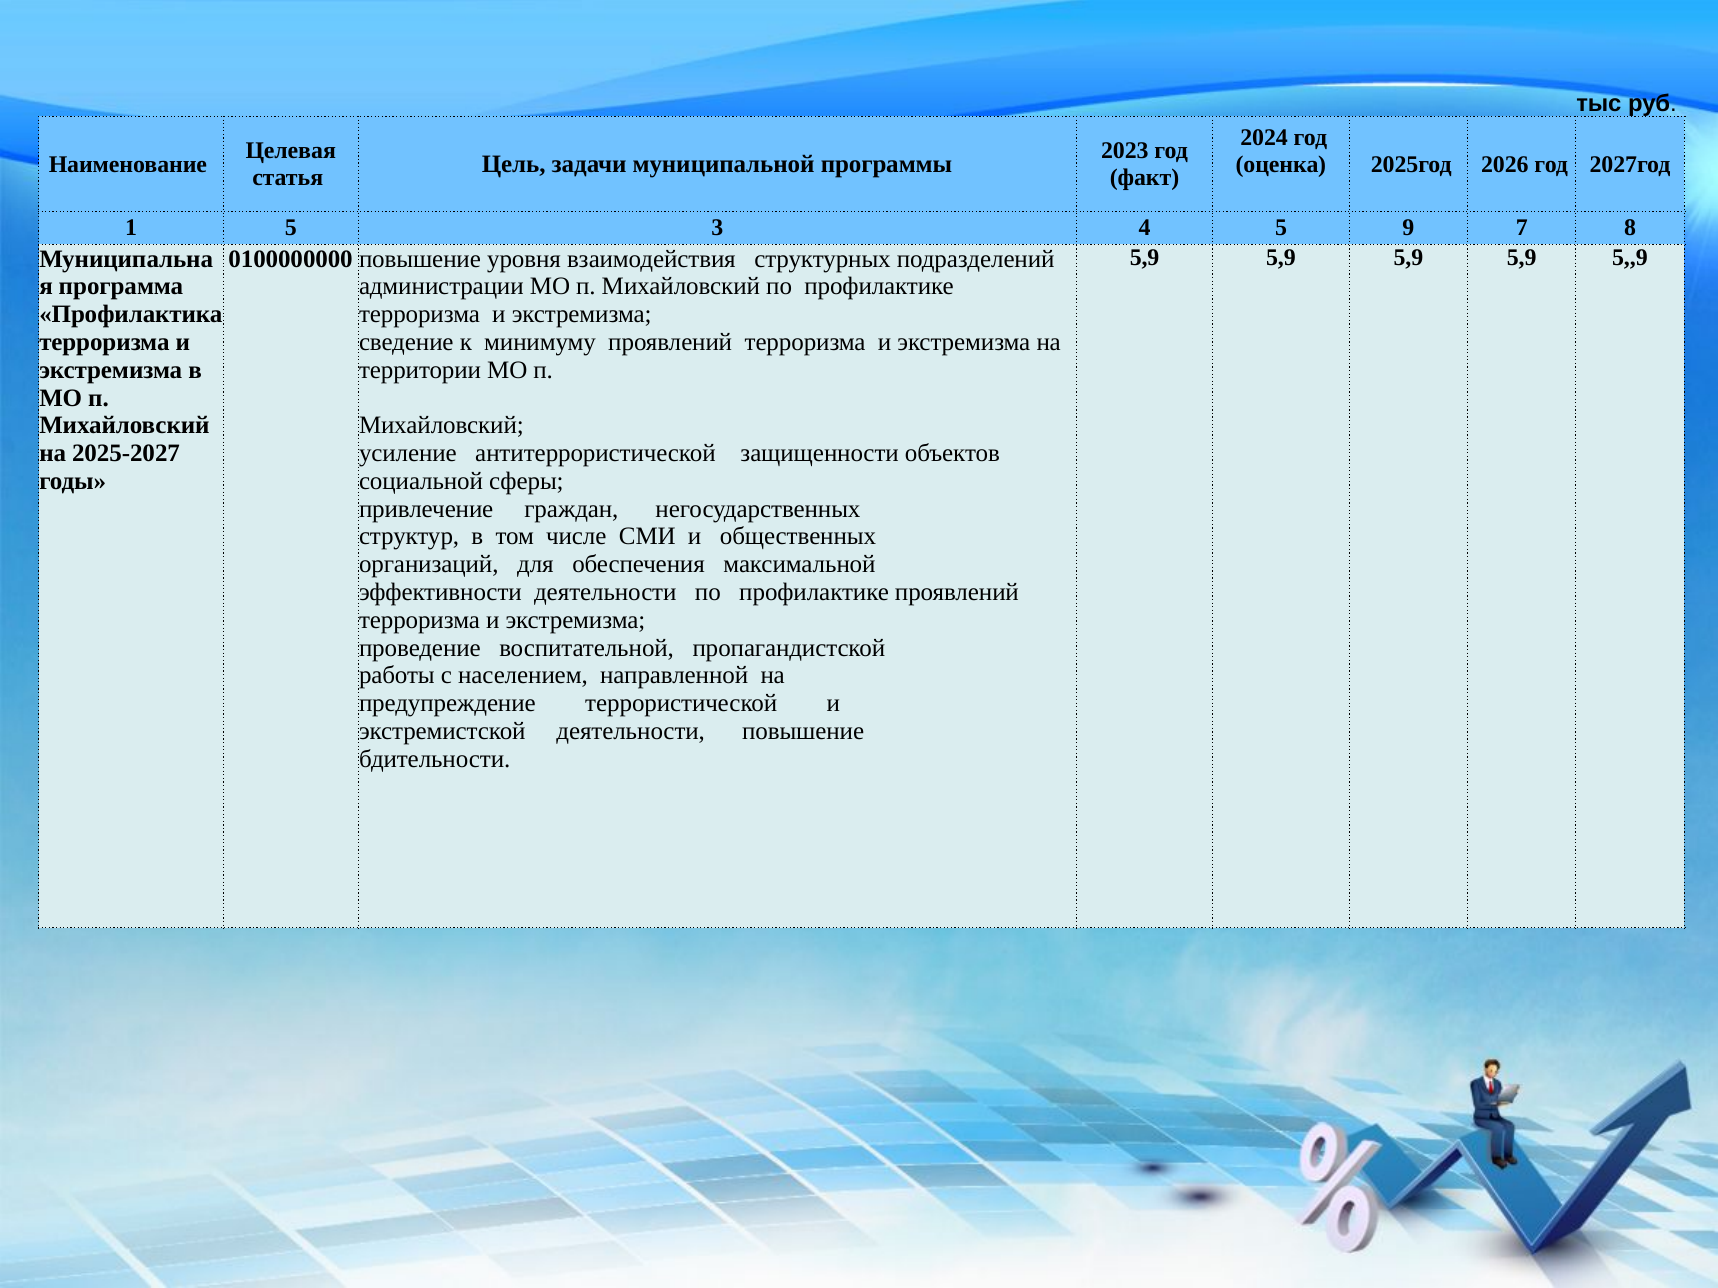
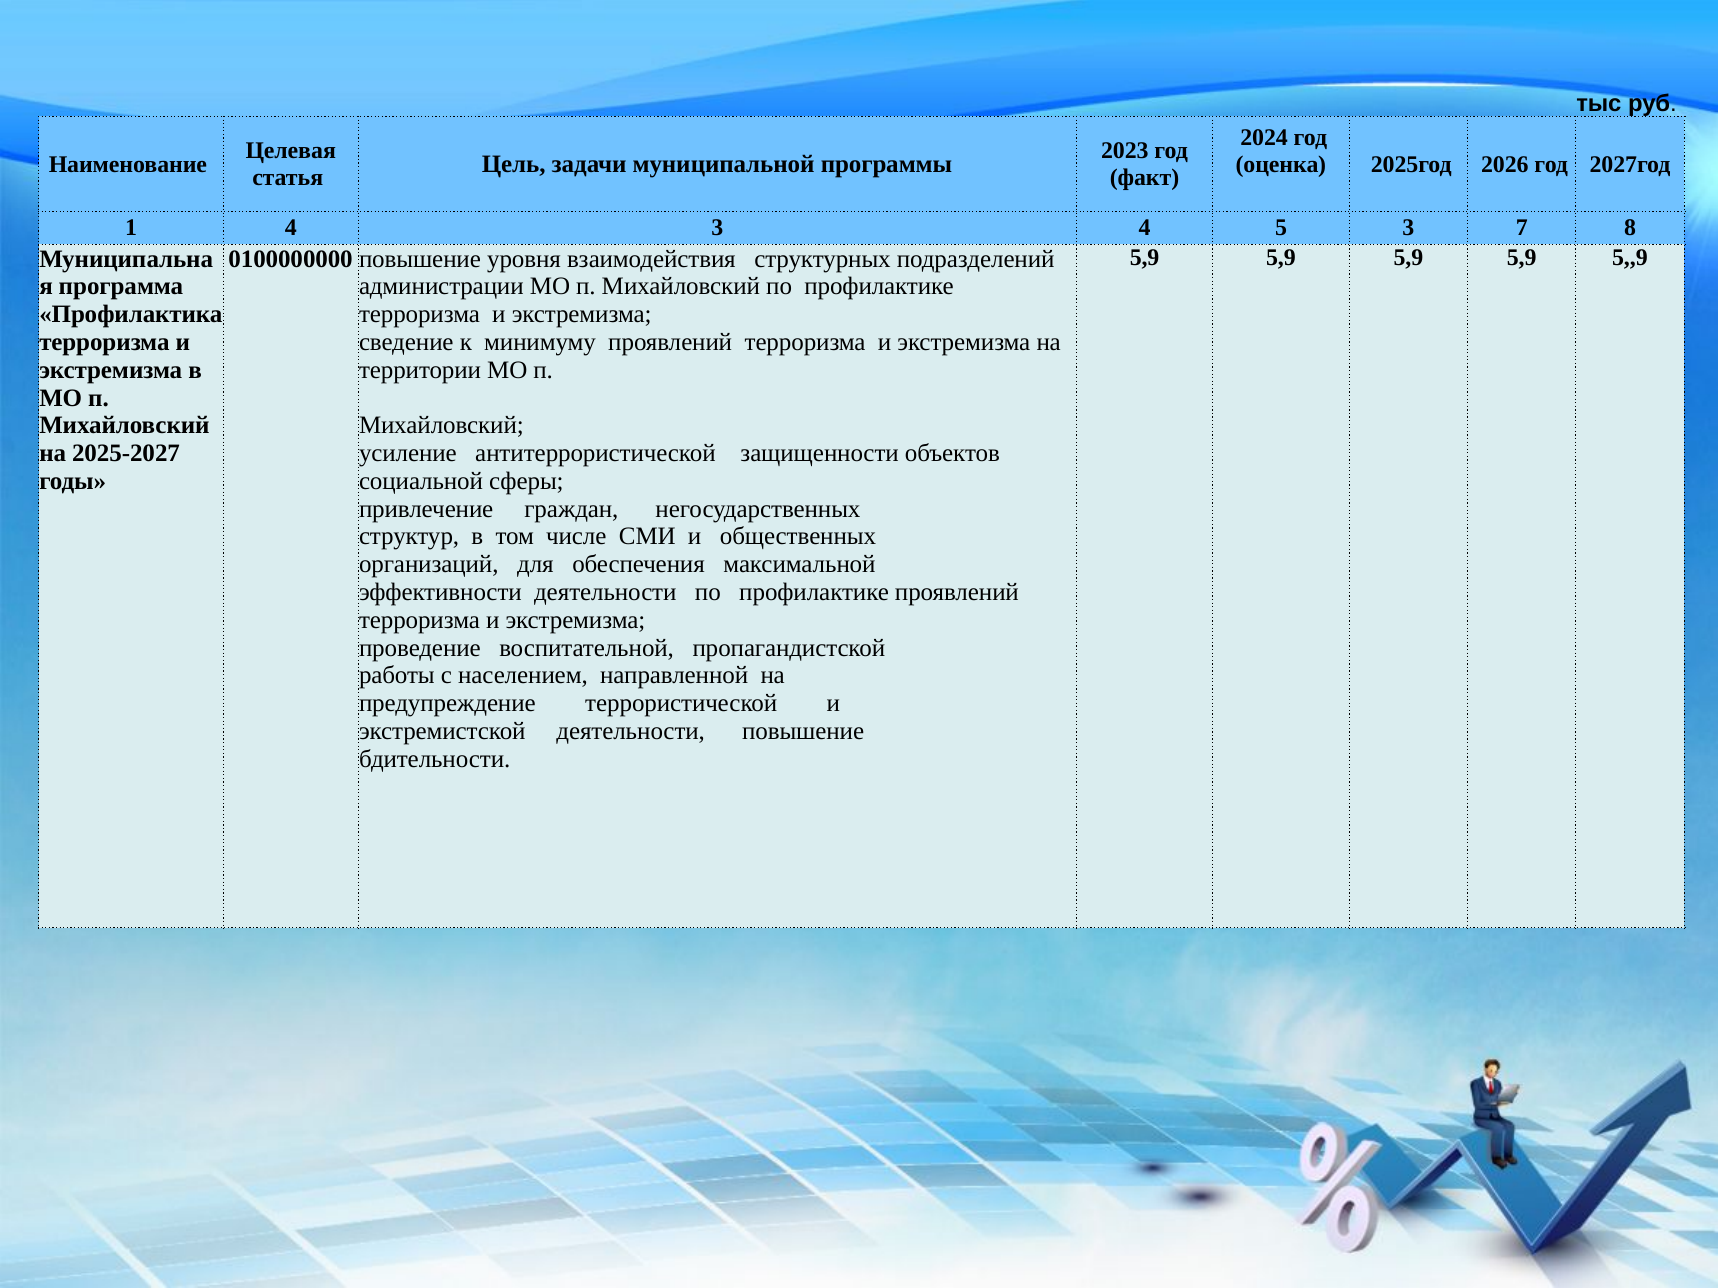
1 5: 5 -> 4
5 9: 9 -> 3
